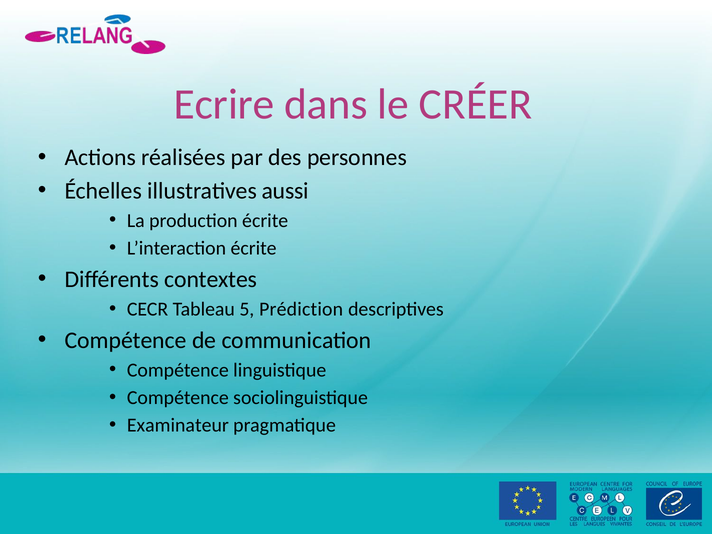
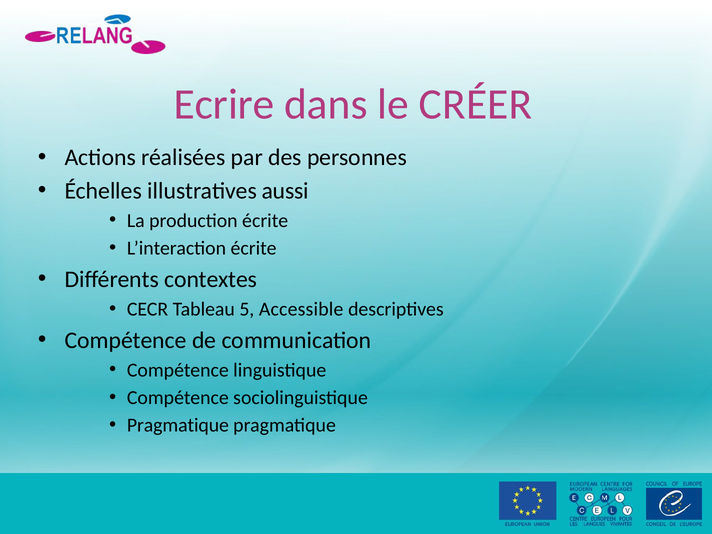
Prédiction: Prédiction -> Accessible
Examinateur at (178, 425): Examinateur -> Pragmatique
